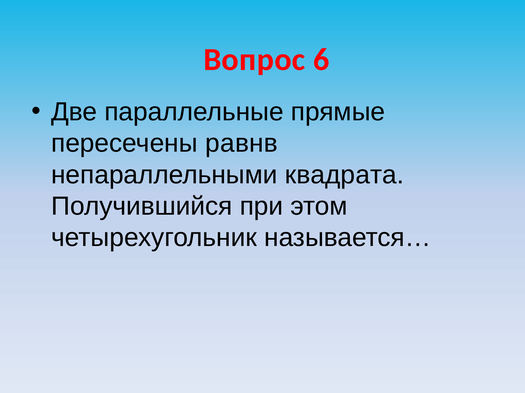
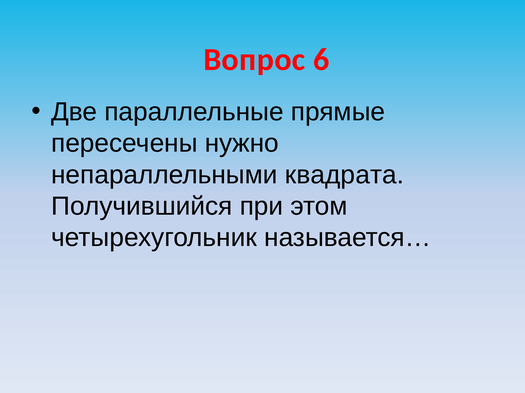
равнв: равнв -> нужно
